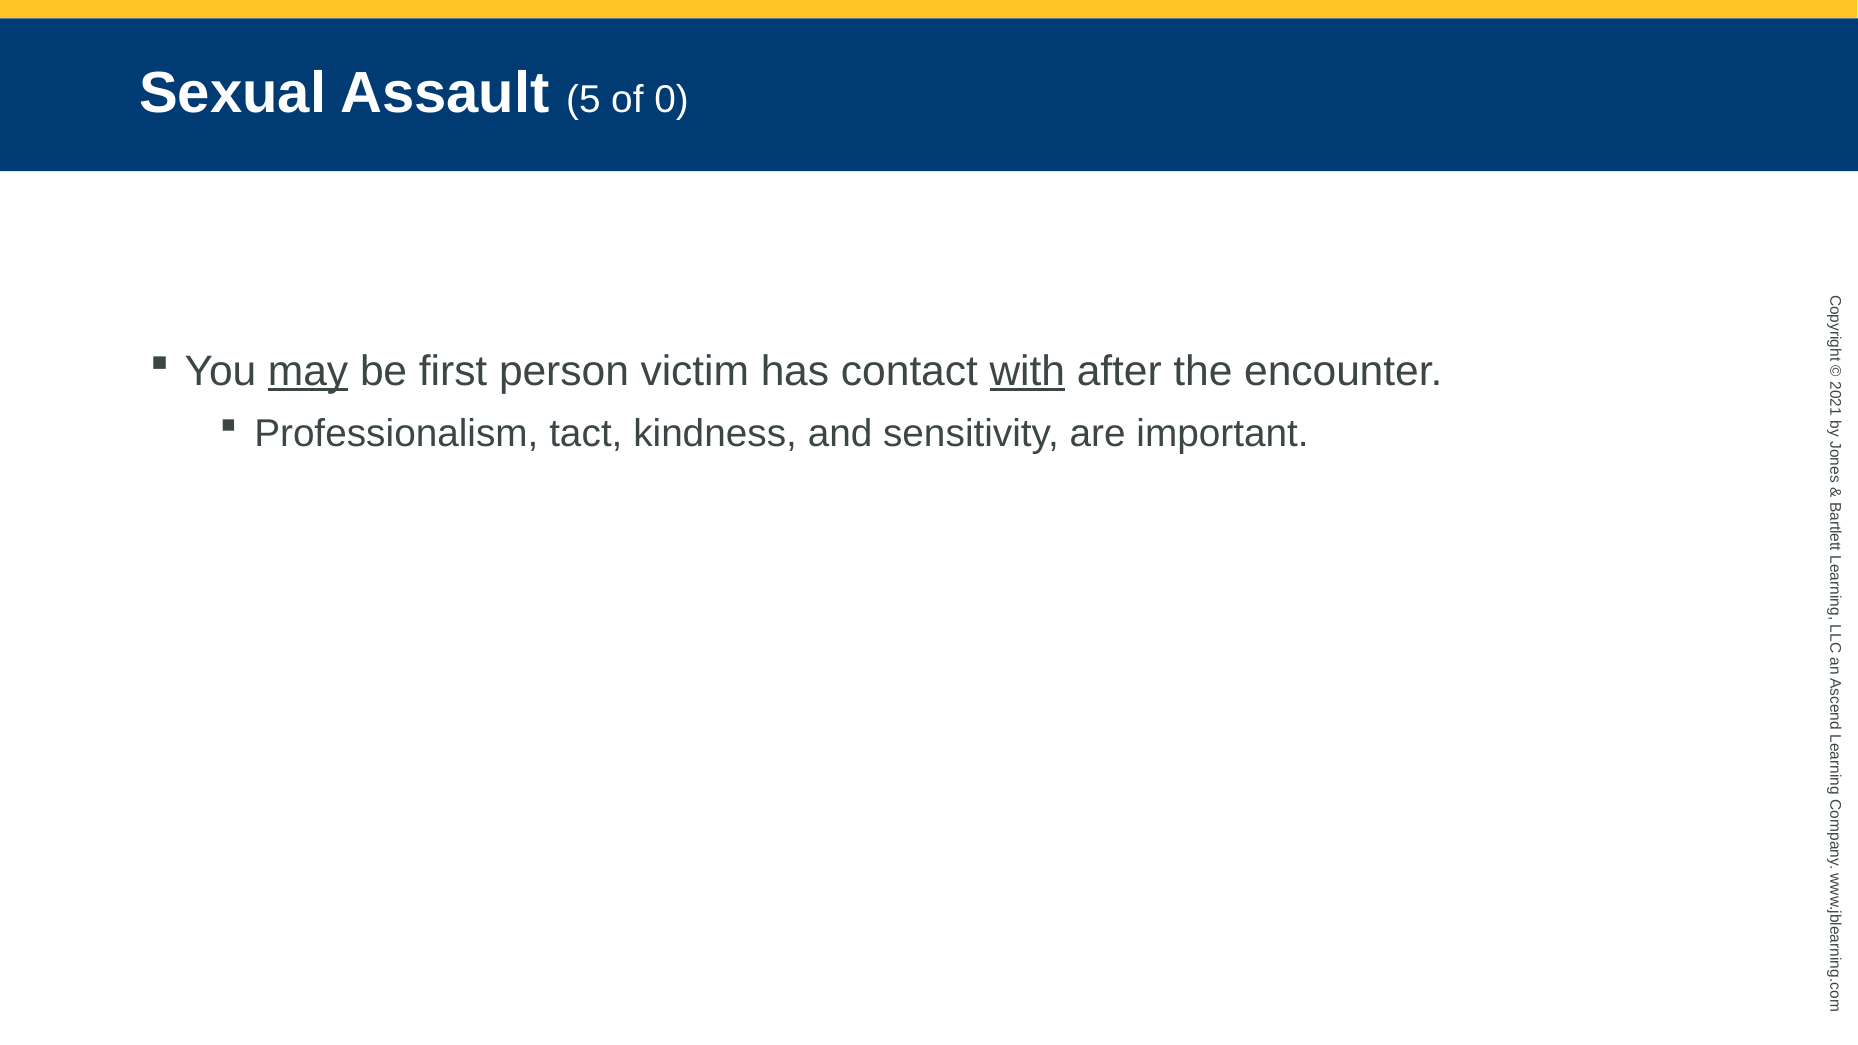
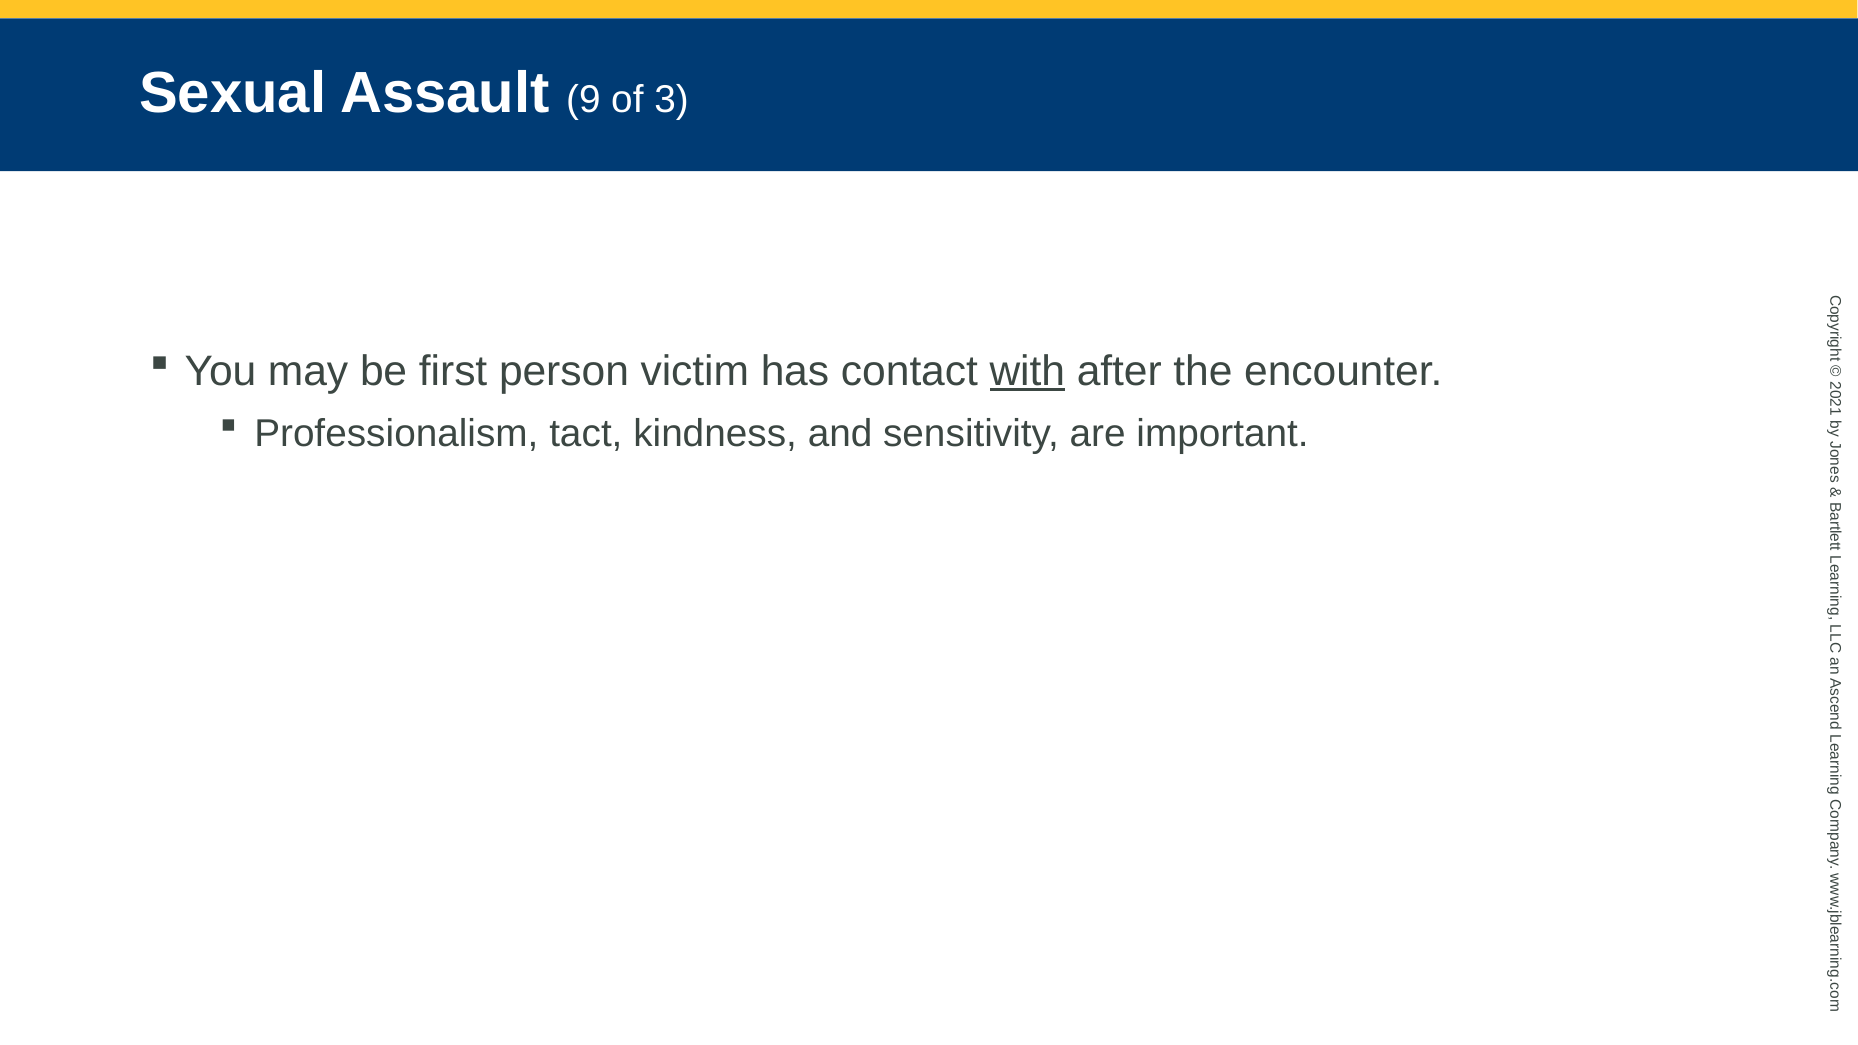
5: 5 -> 9
of 0: 0 -> 3
may underline: present -> none
